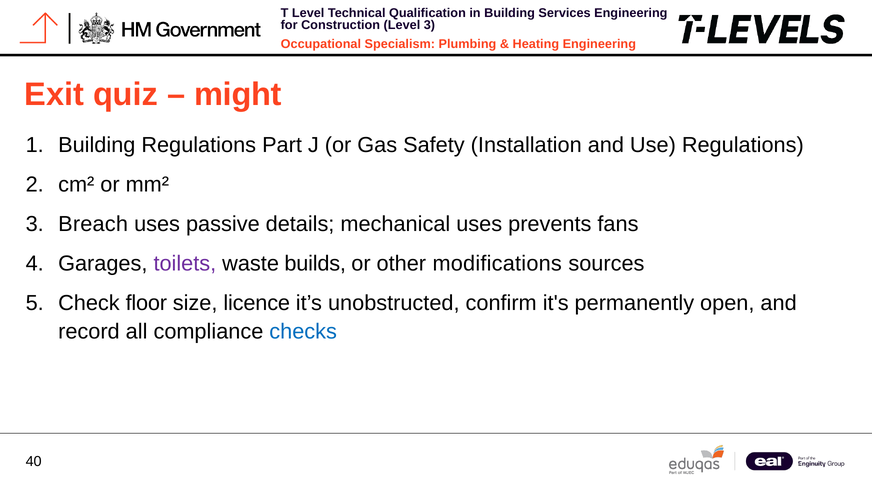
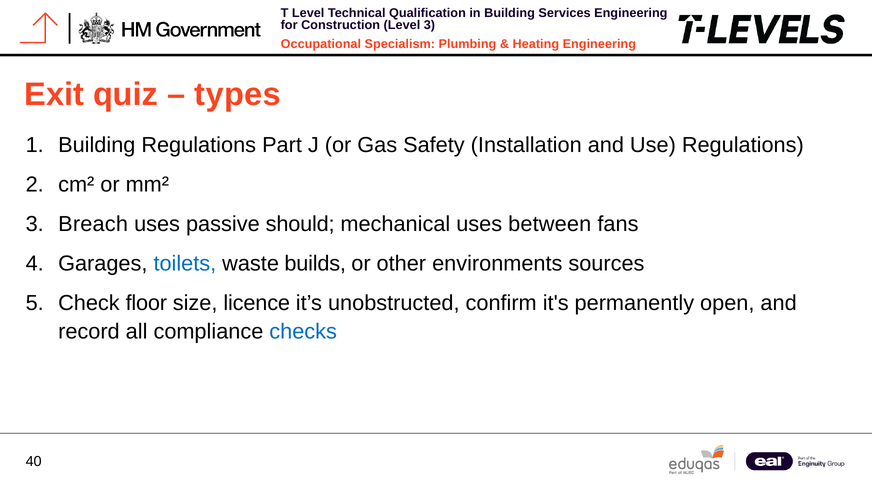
might: might -> types
details: details -> should
prevents: prevents -> between
toilets colour: purple -> blue
modifications: modifications -> environments
